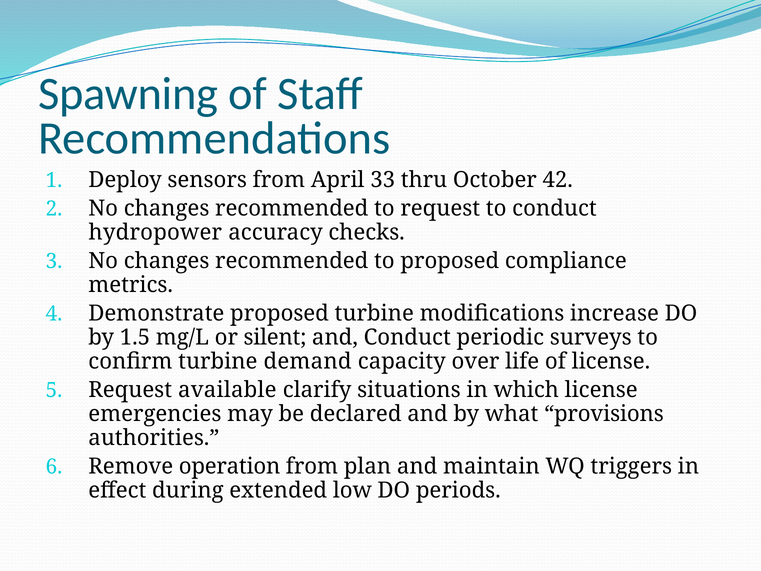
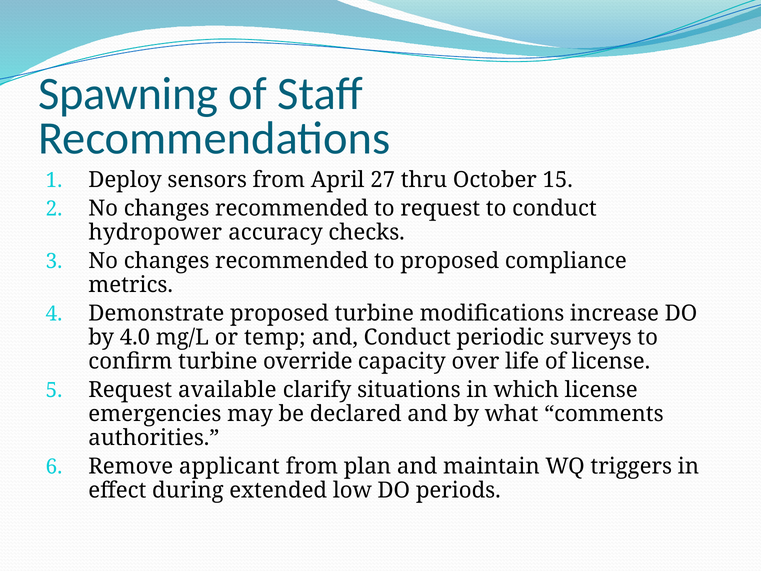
33: 33 -> 27
42: 42 -> 15
1.5: 1.5 -> 4.0
silent: silent -> temp
demand: demand -> override
provisions: provisions -> comments
operation: operation -> applicant
